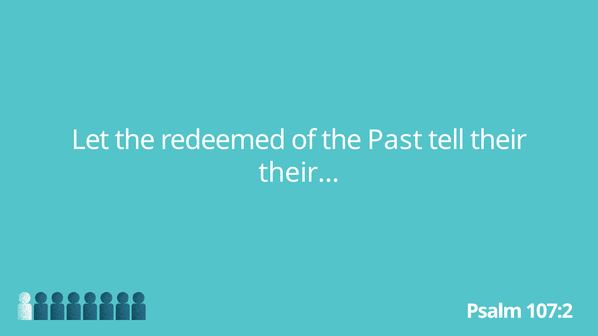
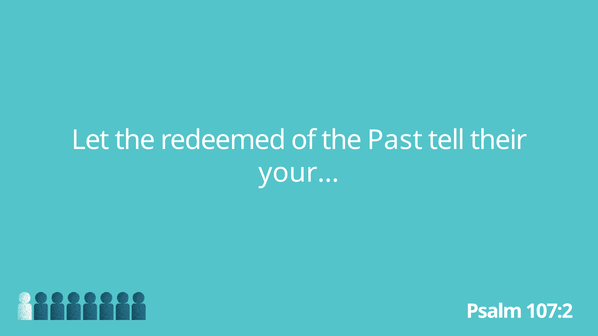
their…: their… -> your…
